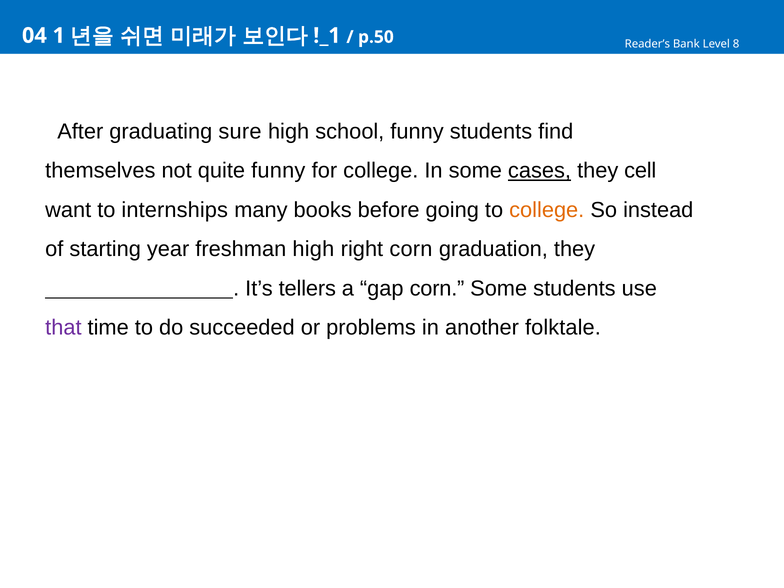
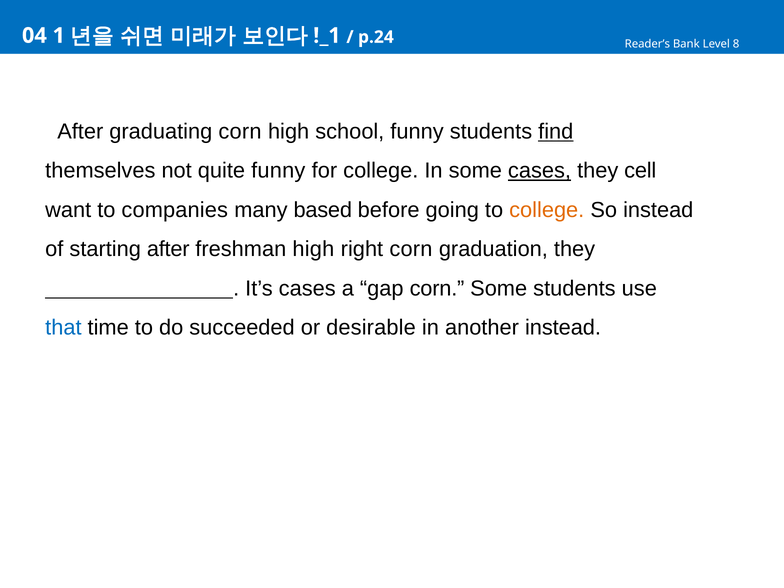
p.50: p.50 -> p.24
graduating sure: sure -> corn
find underline: none -> present
internships: internships -> companies
books: books -> based
starting year: year -> after
It’s tellers: tellers -> cases
that colour: purple -> blue
problems: problems -> desirable
another folktale: folktale -> instead
